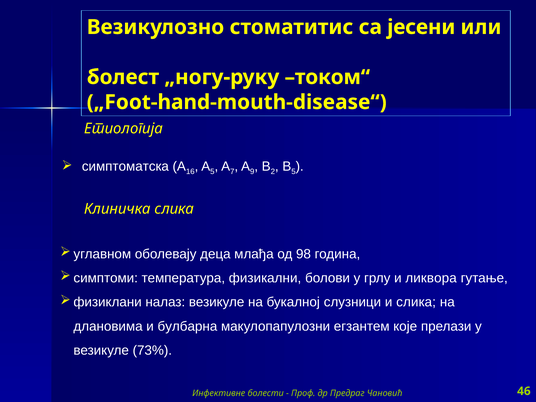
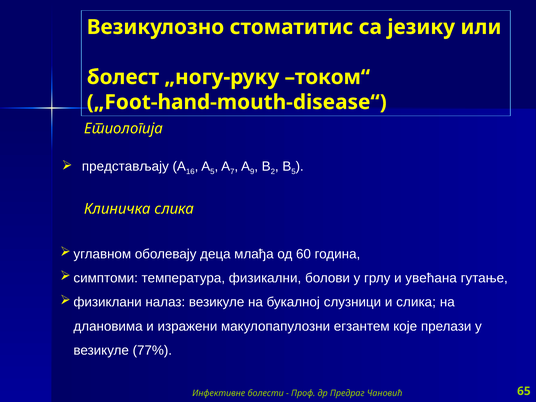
јесени: јесени -> језику
симптоматска: симптоматска -> представљају
98: 98 -> 60
ликвора: ликвора -> увећана
булбарна: булбарна -> изражени
73%: 73% -> 77%
46: 46 -> 65
